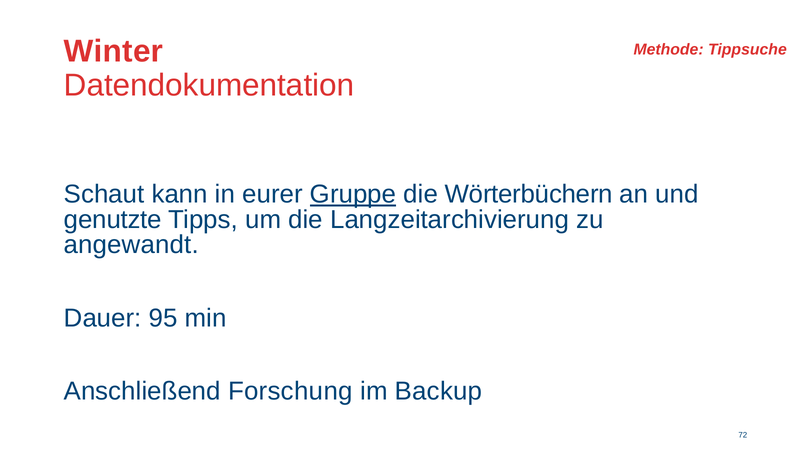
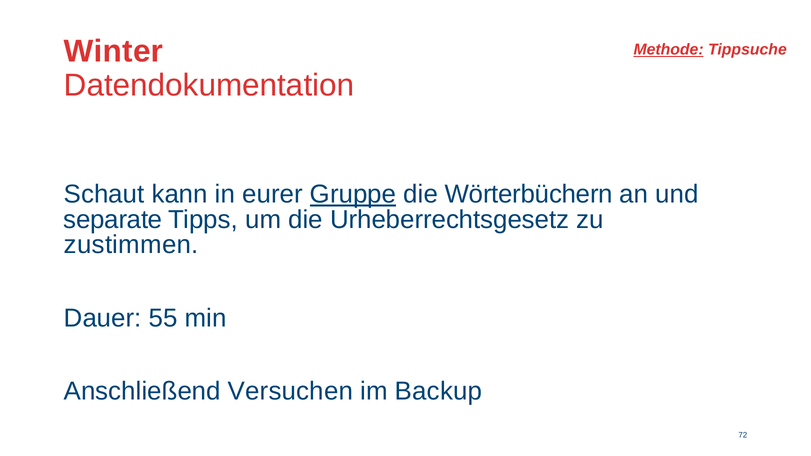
Methode underline: none -> present
genutzte: genutzte -> separate
Langzeitarchivierung: Langzeitarchivierung -> Urheberrechtsgesetz
angewandt: angewandt -> zustimmen
95: 95 -> 55
Forschung: Forschung -> Versuchen
